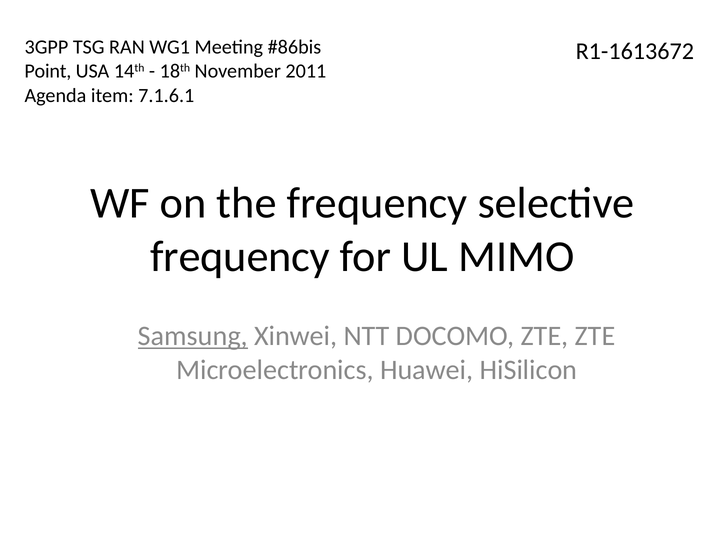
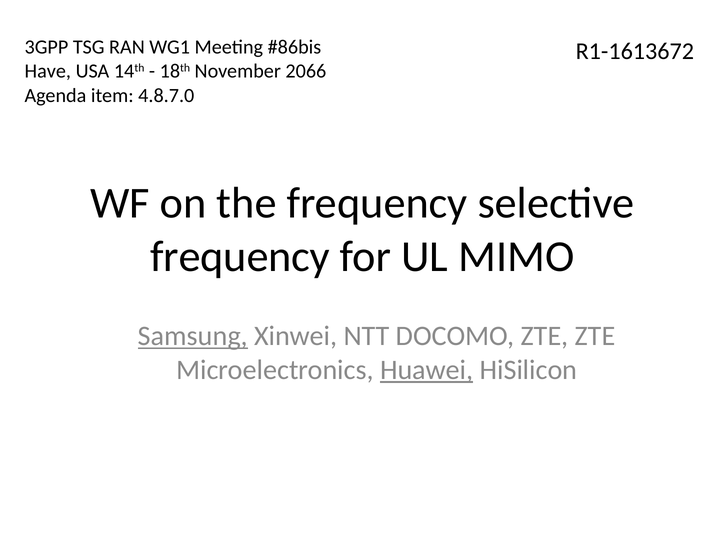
Point: Point -> Have
2011: 2011 -> 2066
7.1.6.1: 7.1.6.1 -> 4.8.7.0
Huawei underline: none -> present
